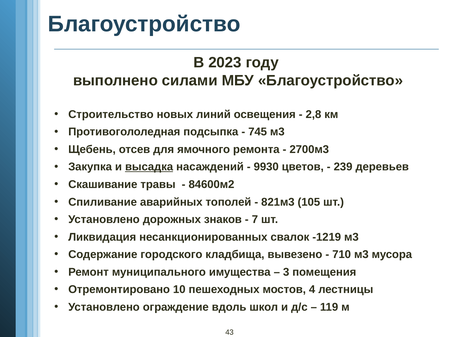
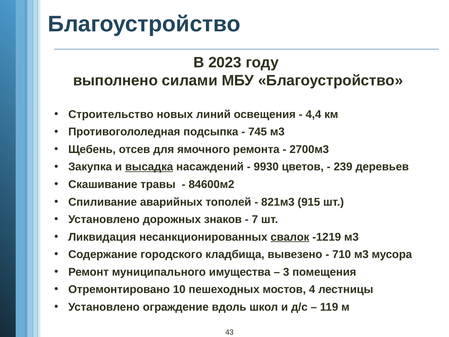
2,8: 2,8 -> 4,4
105: 105 -> 915
свалок underline: none -> present
